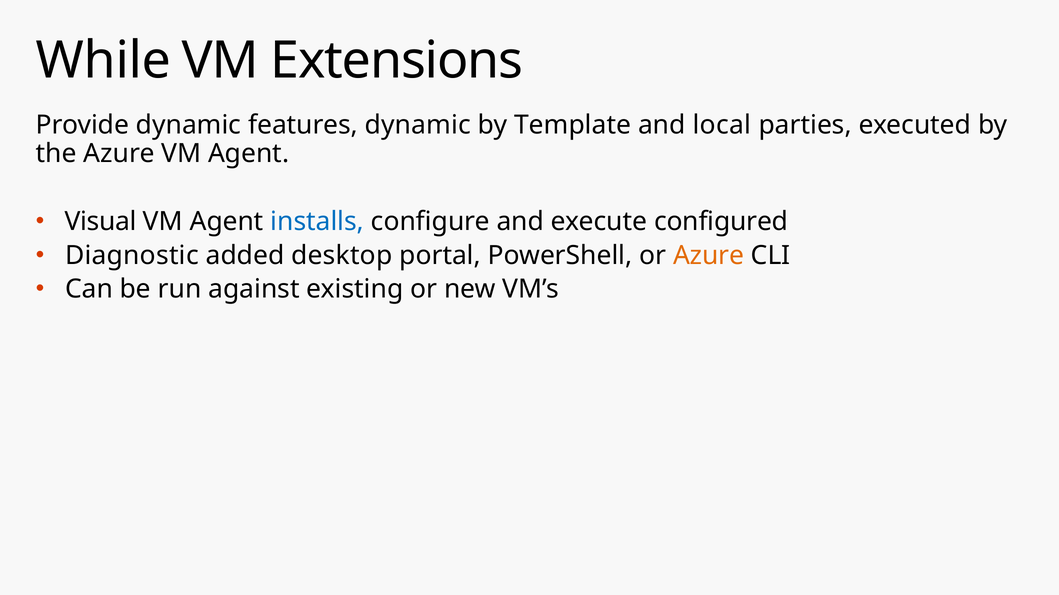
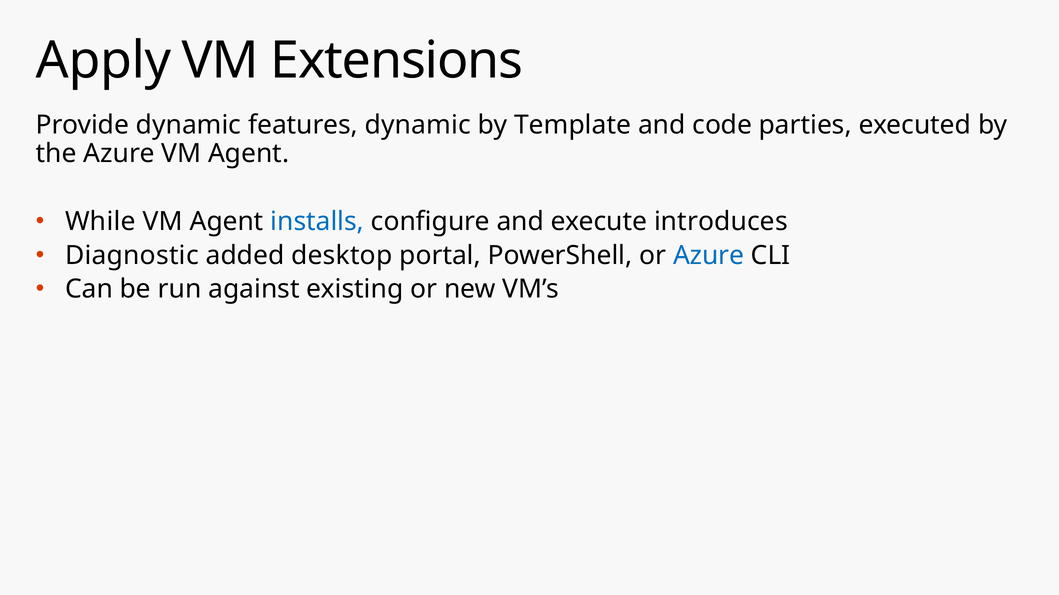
While: While -> Apply
local: local -> code
Visual: Visual -> While
configured: configured -> introduces
Azure at (709, 256) colour: orange -> blue
